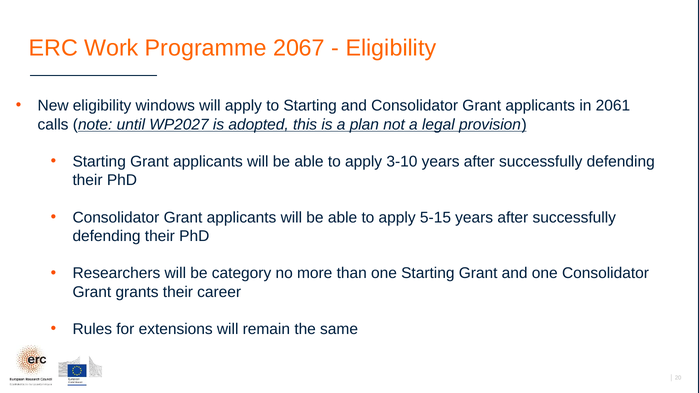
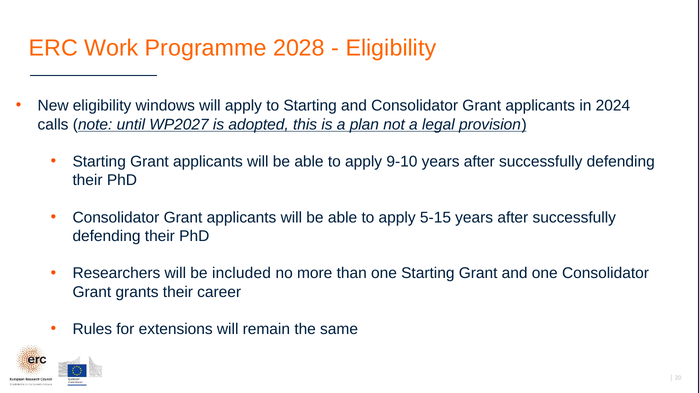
2067: 2067 -> 2028
2061: 2061 -> 2024
3-10: 3-10 -> 9-10
category: category -> included
